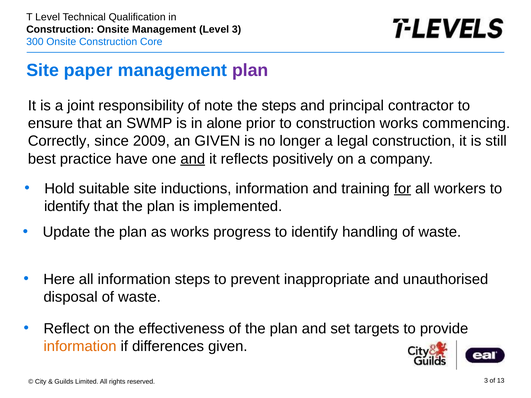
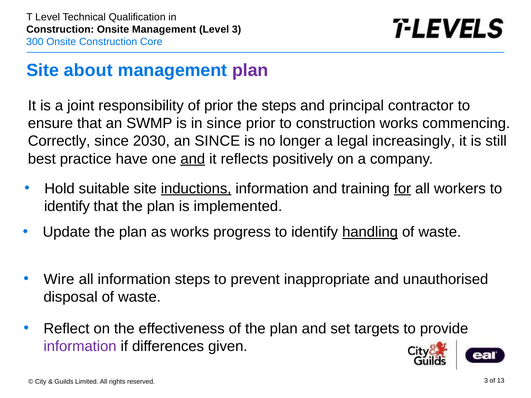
paper: paper -> about
of note: note -> prior
in alone: alone -> since
2009: 2009 -> 2030
an GIVEN: GIVEN -> SINCE
legal construction: construction -> increasingly
inductions underline: none -> present
handling underline: none -> present
Here: Here -> Wire
information at (80, 346) colour: orange -> purple
